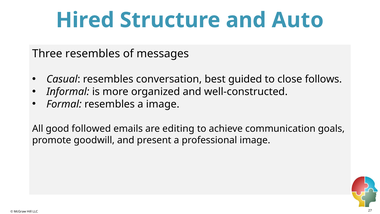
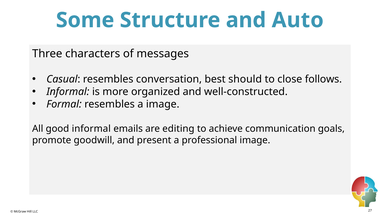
Hired: Hired -> Some
Three resembles: resembles -> characters
guided: guided -> should
good followed: followed -> informal
